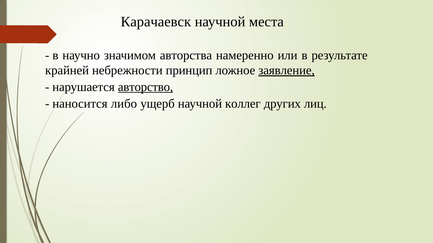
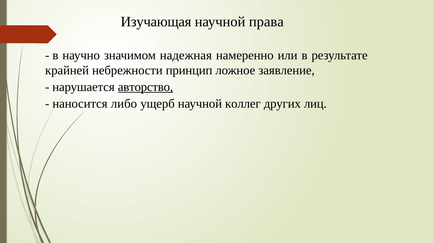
Карачаевск: Карачаевск -> Изучающая
места: места -> права
авторства: авторства -> надежная
заявление underline: present -> none
